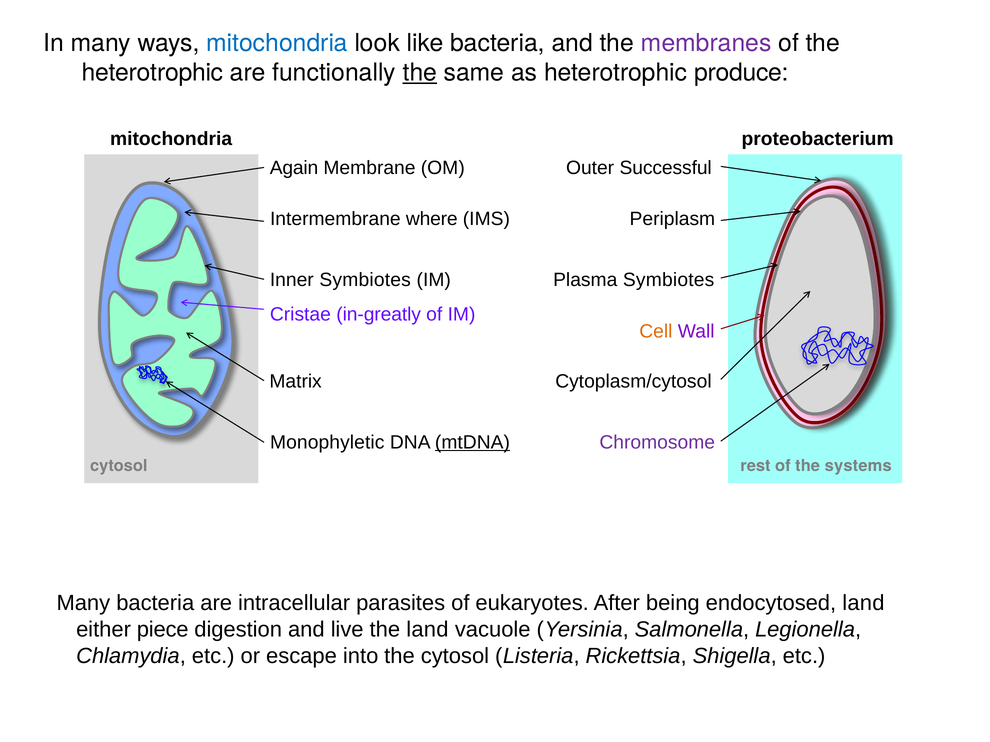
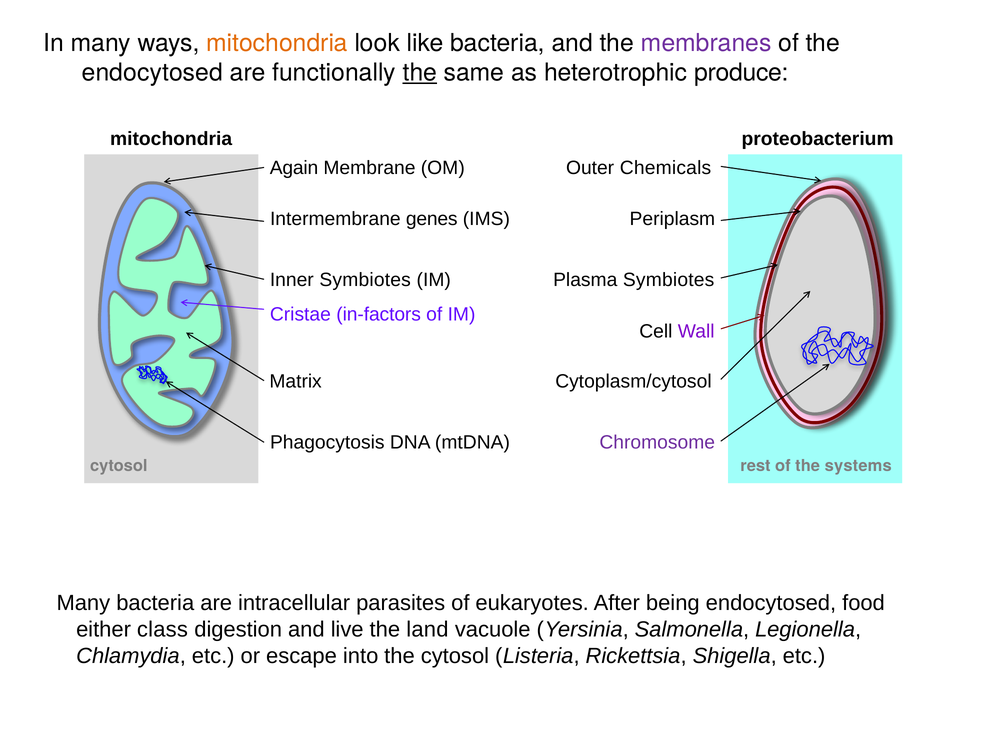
mitochondria at (277, 43) colour: blue -> orange
heterotrophic at (153, 73): heterotrophic -> endocytosed
Successful: Successful -> Chemicals
where: where -> genes
in-greatly: in-greatly -> in-factors
Cell colour: orange -> black
Monophyletic: Monophyletic -> Phagocytosis
mtDNA underline: present -> none
endocytosed land: land -> food
piece: piece -> class
